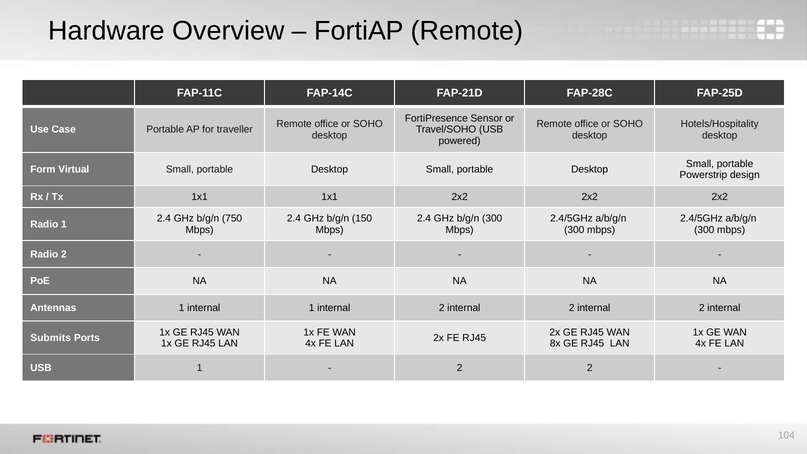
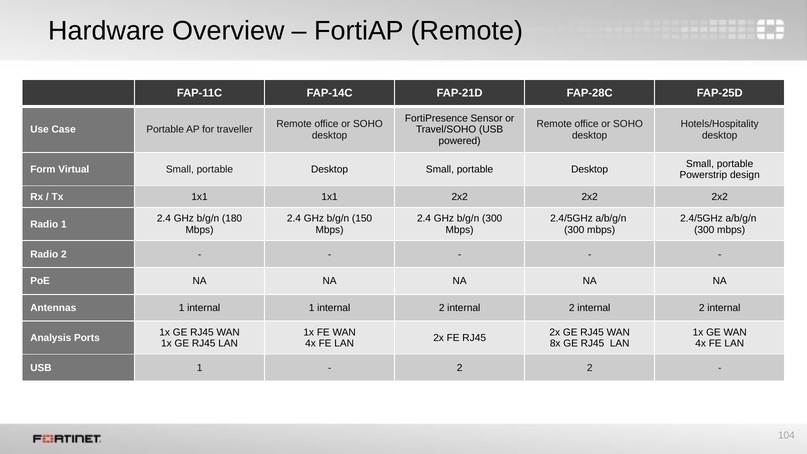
750: 750 -> 180
Submits: Submits -> Analysis
